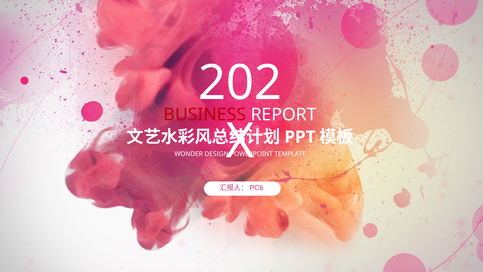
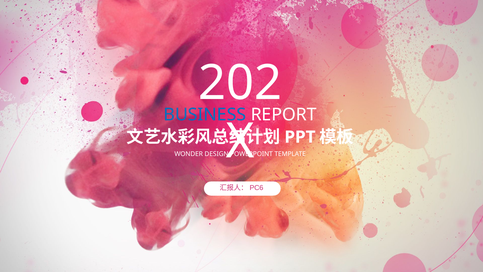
BUSINESS colour: red -> blue
